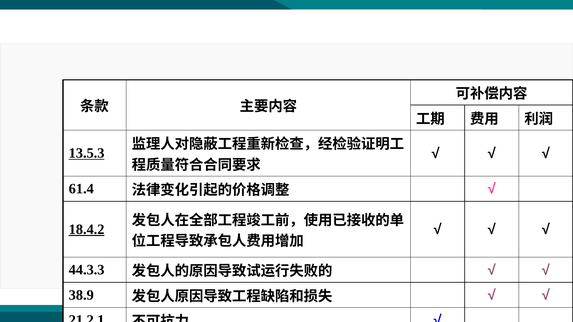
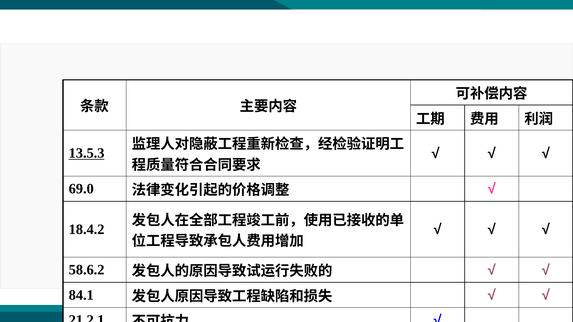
61.4: 61.4 -> 69.0
18.4.2 underline: present -> none
44.3.3: 44.3.3 -> 58.6.2
38.9: 38.9 -> 84.1
